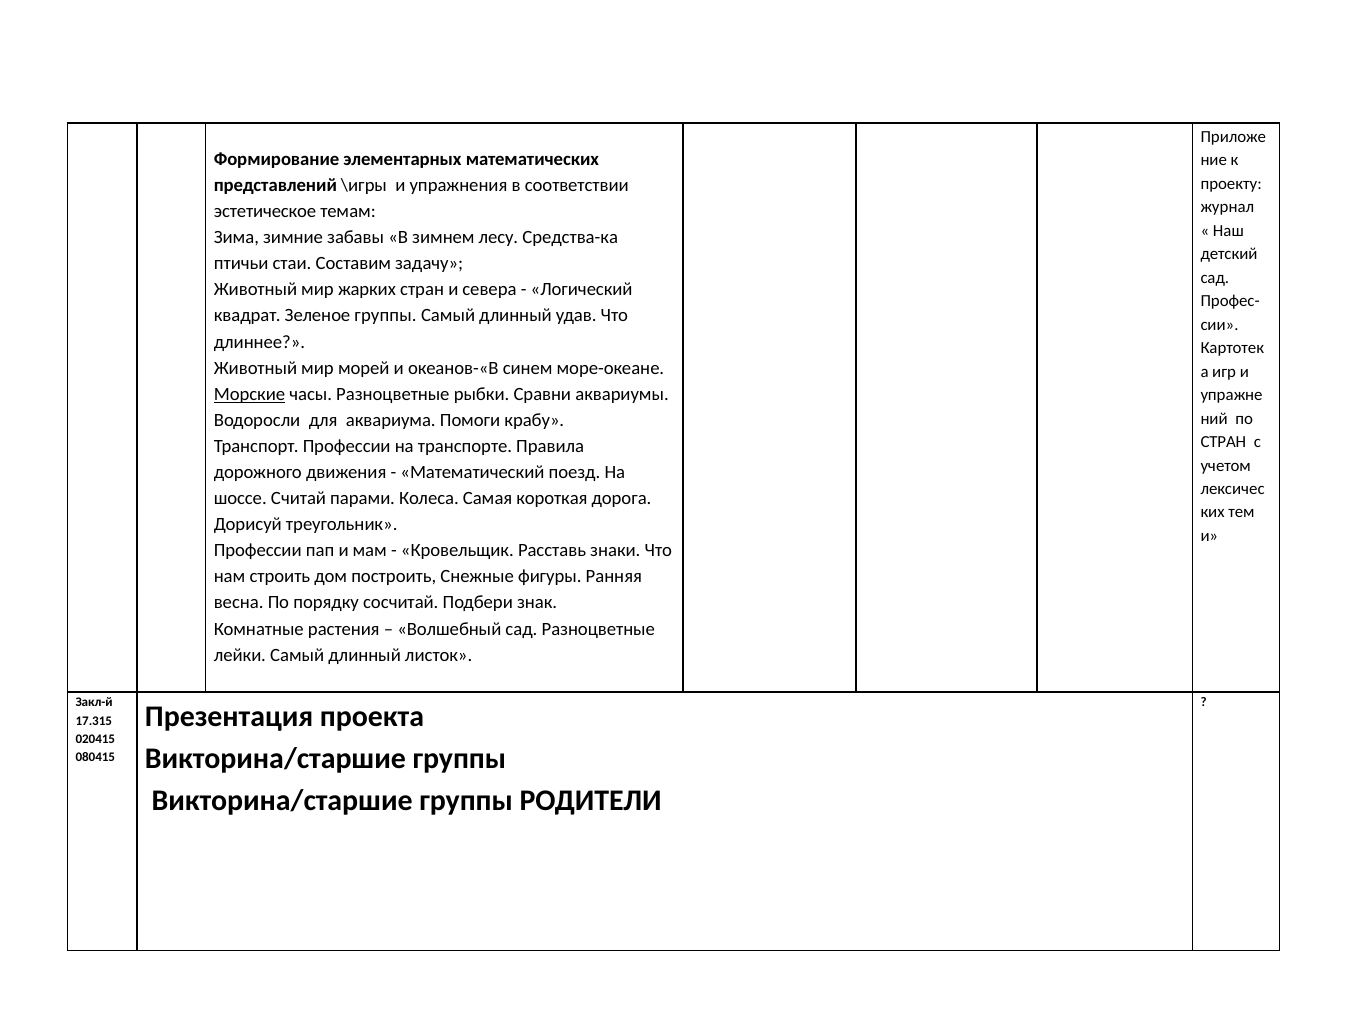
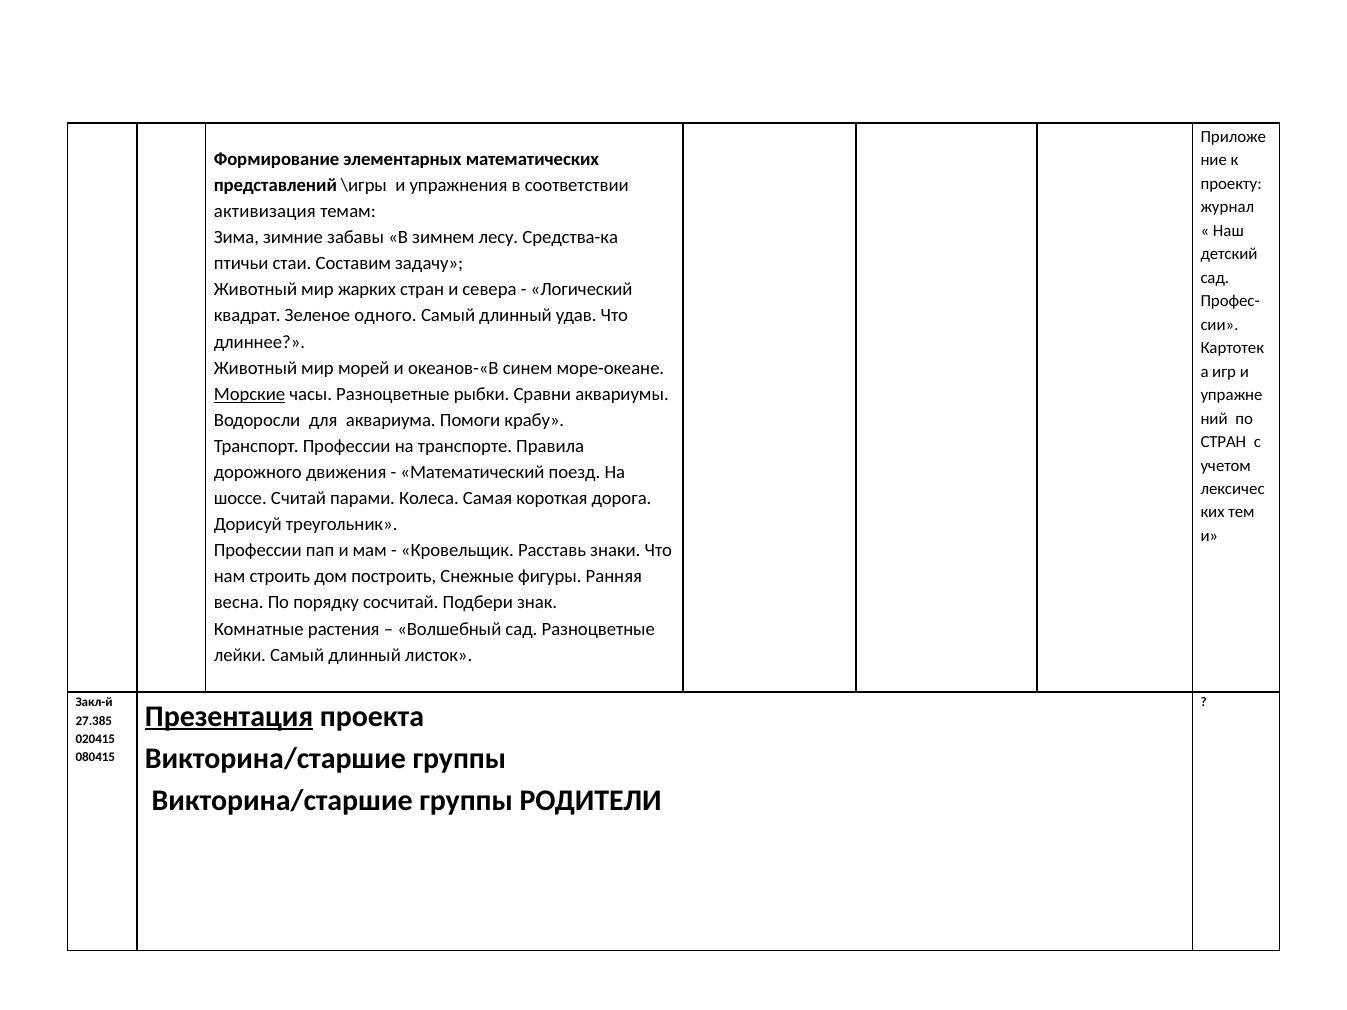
эстетическое: эстетическое -> активизация
Зеленое группы: группы -> одного
Презентация underline: none -> present
17.315: 17.315 -> 27.385
